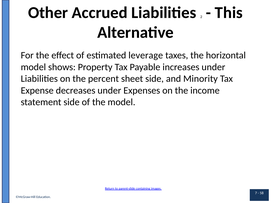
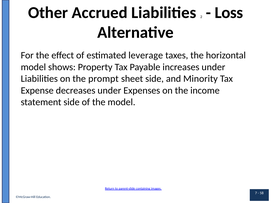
This: This -> Loss
percent: percent -> prompt
